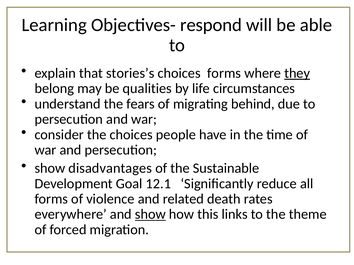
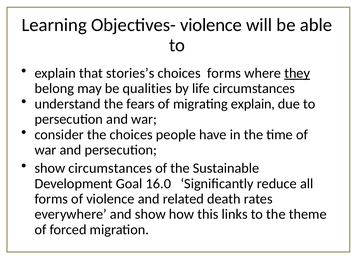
Objectives- respond: respond -> violence
migrating behind: behind -> explain
show disadvantages: disadvantages -> circumstances
12.1: 12.1 -> 16.0
show at (150, 215) underline: present -> none
